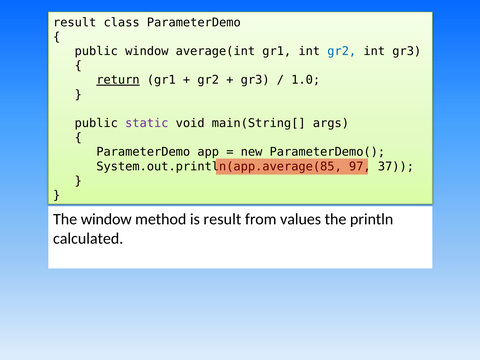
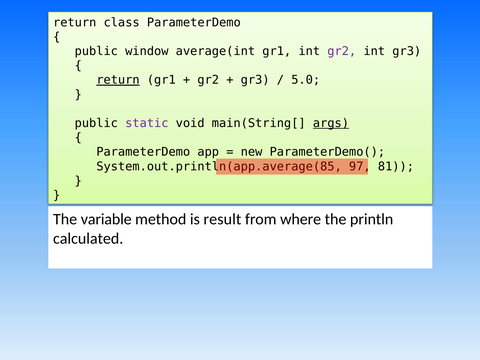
result at (75, 22): result -> return
gr2 at (342, 51) colour: blue -> purple
1.0: 1.0 -> 5.0
args underline: none -> present
37: 37 -> 81
The window: window -> variable
values: values -> where
